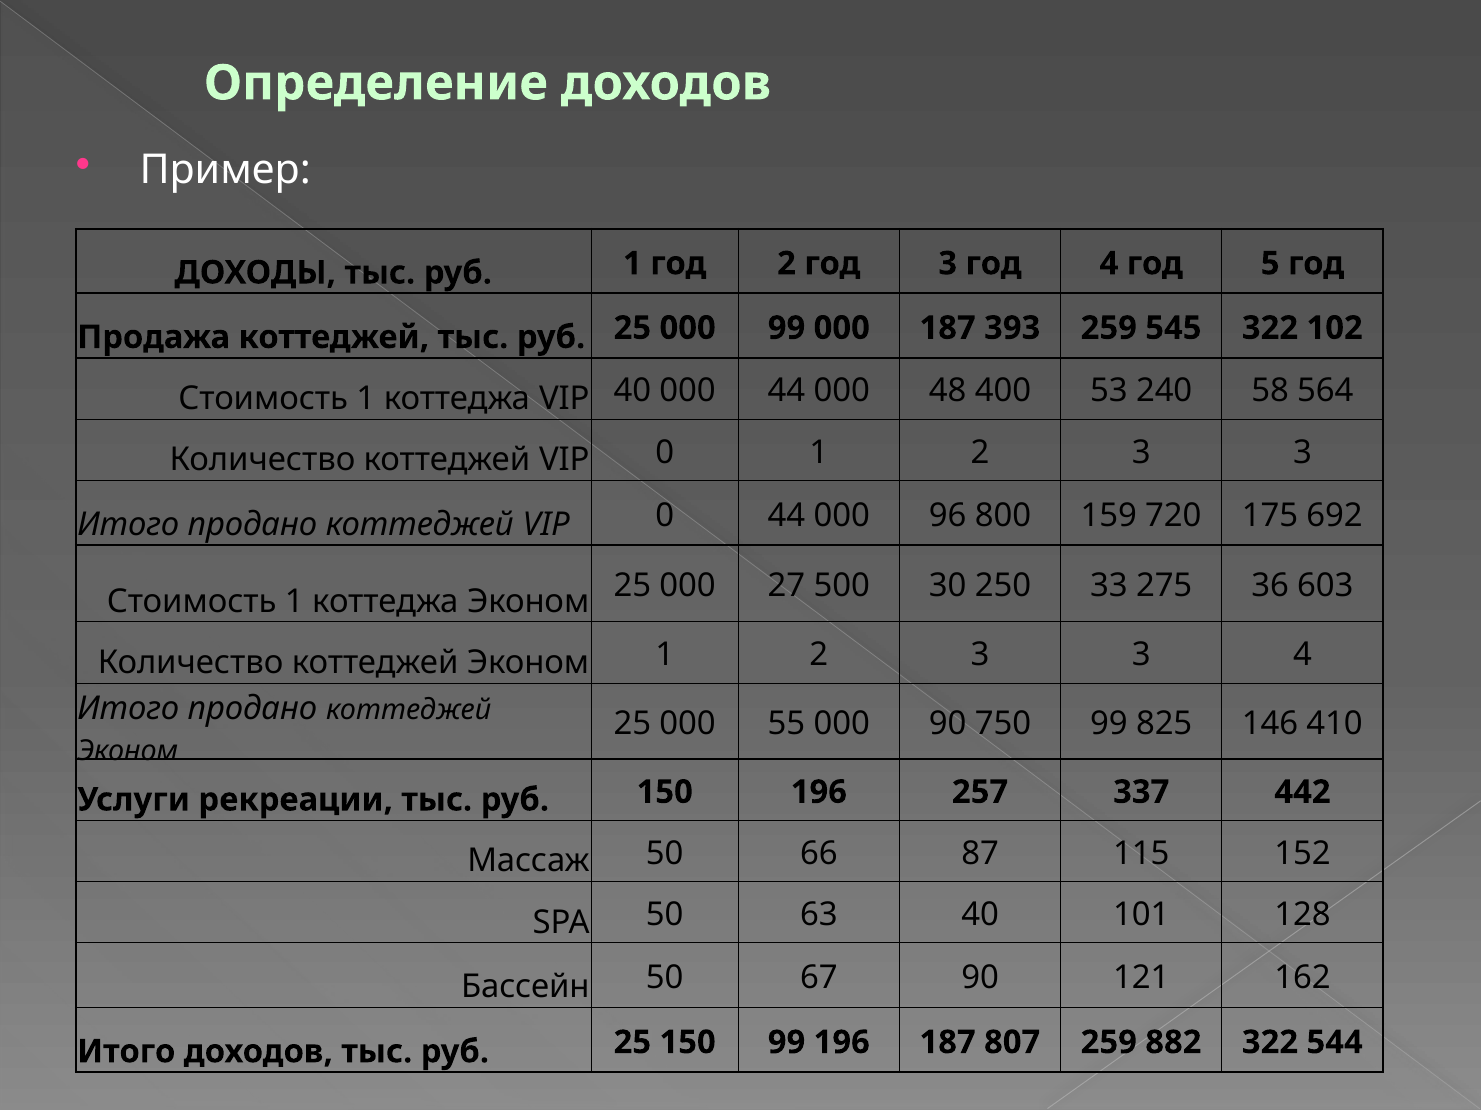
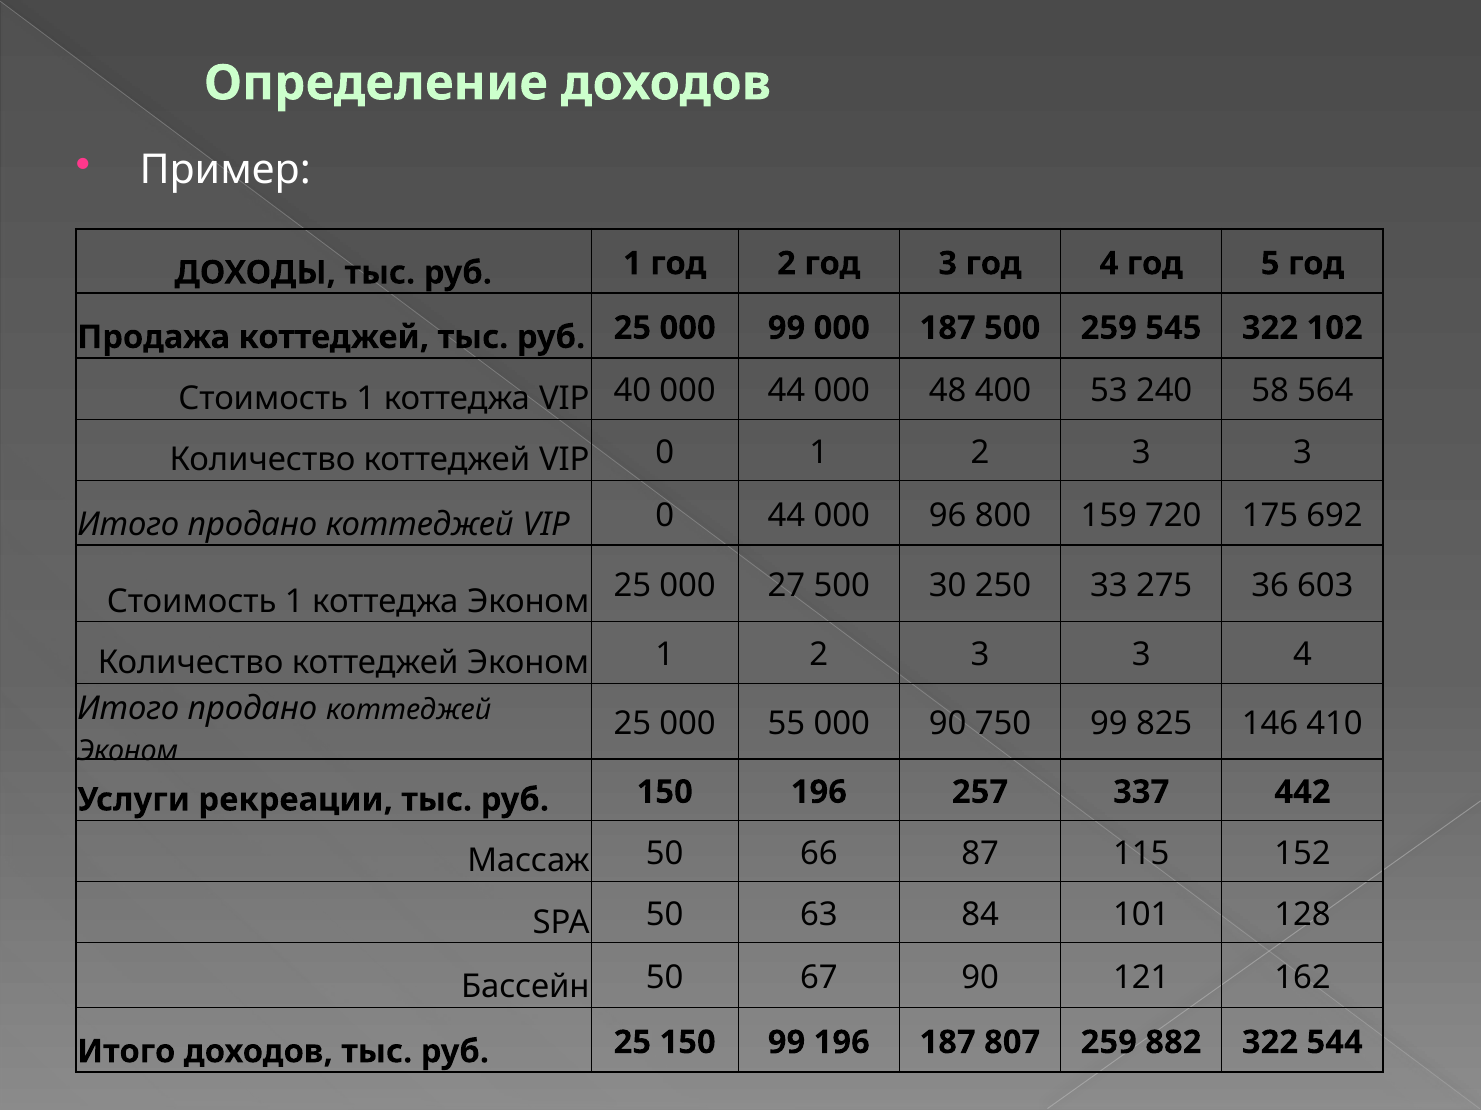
187 393: 393 -> 500
63 40: 40 -> 84
